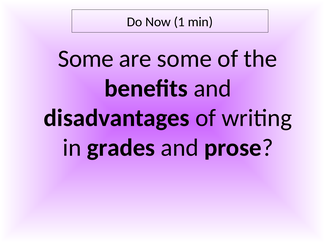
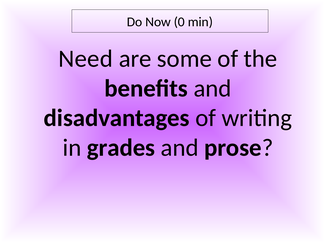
1: 1 -> 0
Some at (86, 59): Some -> Need
